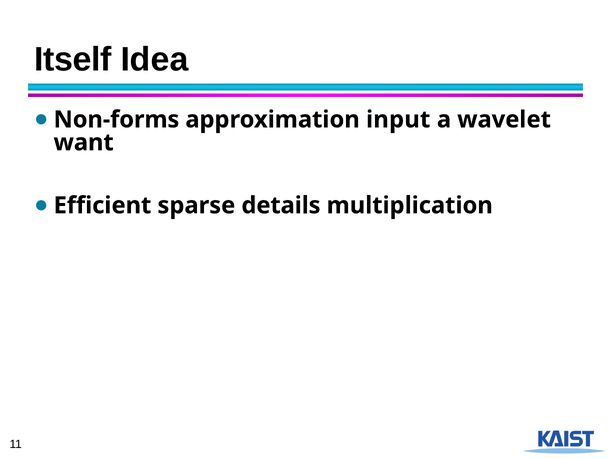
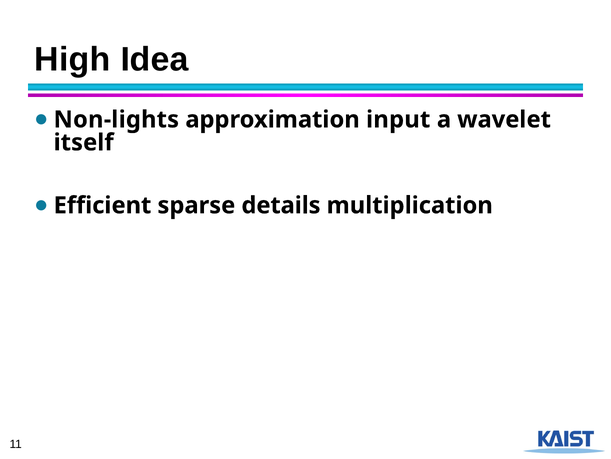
Itself: Itself -> High
Non-forms: Non-forms -> Non-lights
want: want -> itself
